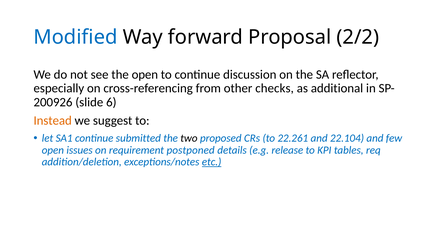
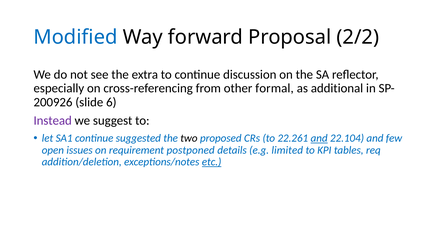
the open: open -> extra
checks: checks -> formal
Instead colour: orange -> purple
submitted: submitted -> suggested
and at (319, 138) underline: none -> present
release: release -> limited
